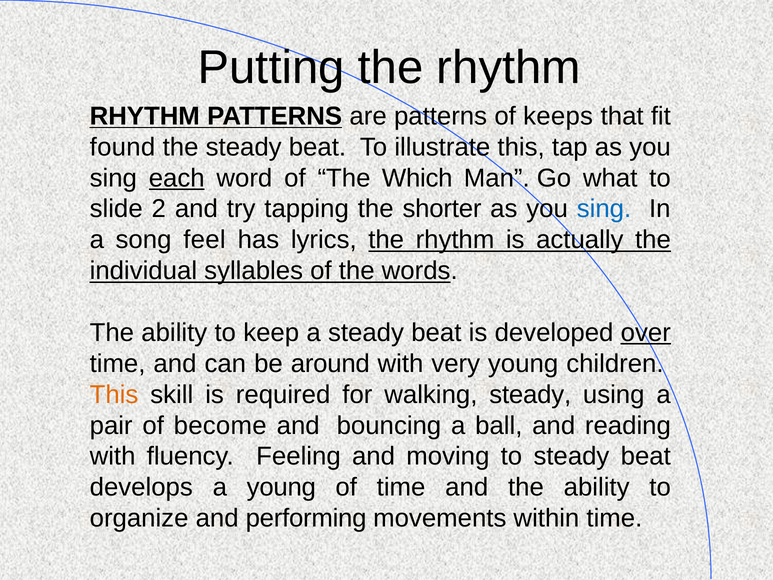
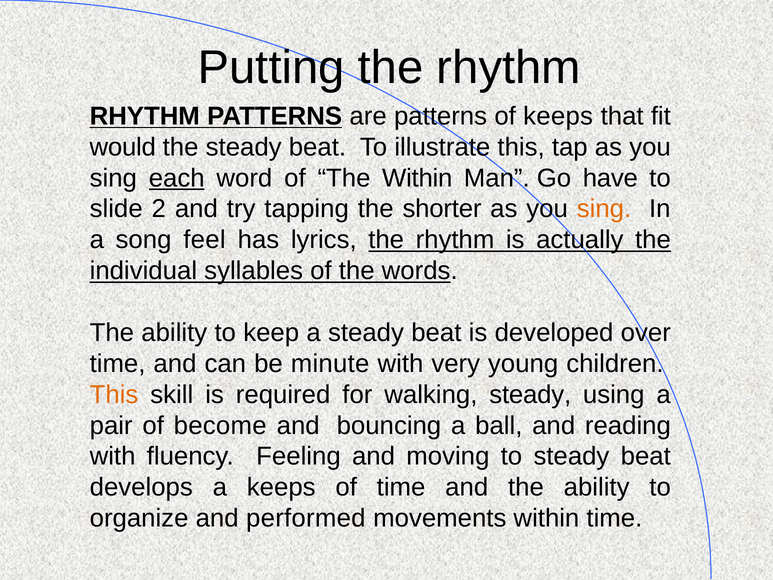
found: found -> would
The Which: Which -> Within
what: what -> have
sing at (604, 209) colour: blue -> orange
over underline: present -> none
around: around -> minute
a young: young -> keeps
performing: performing -> performed
